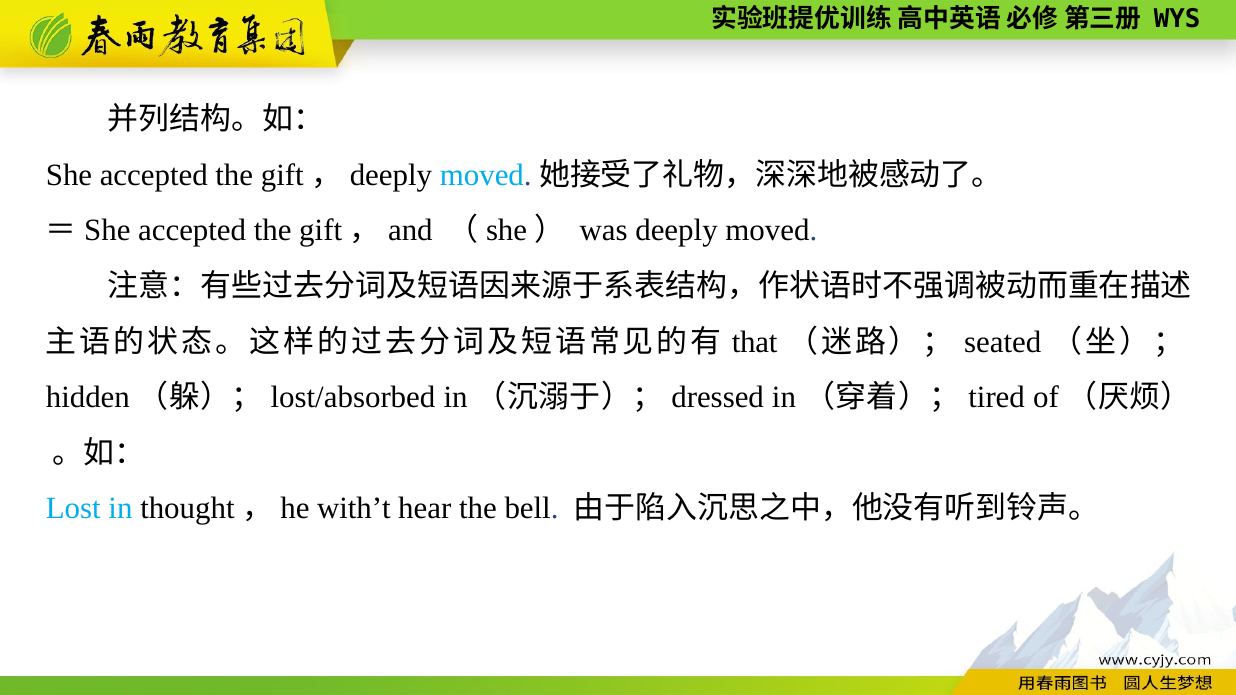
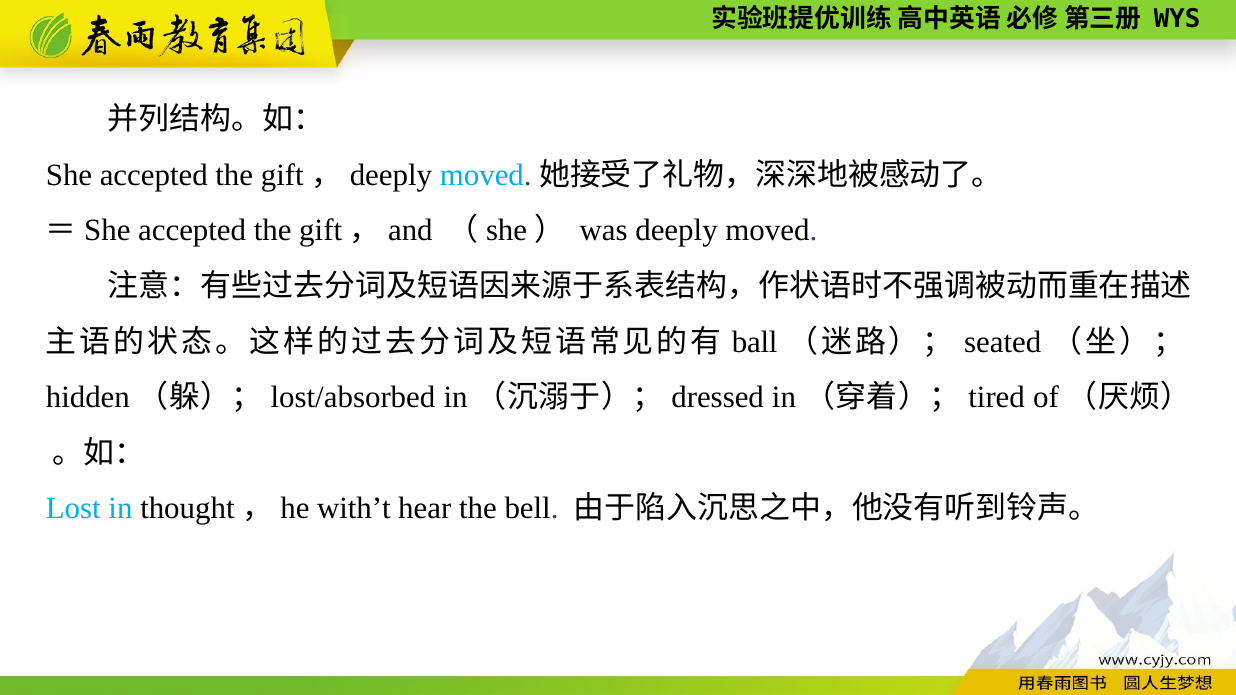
that: that -> ball
